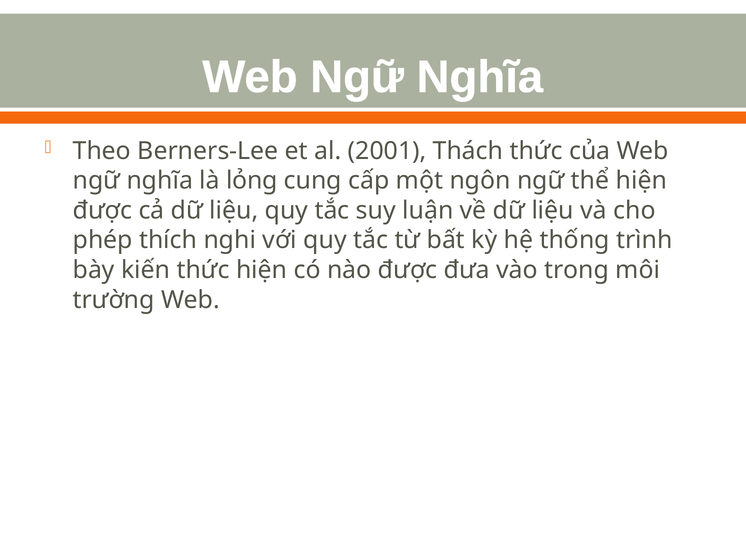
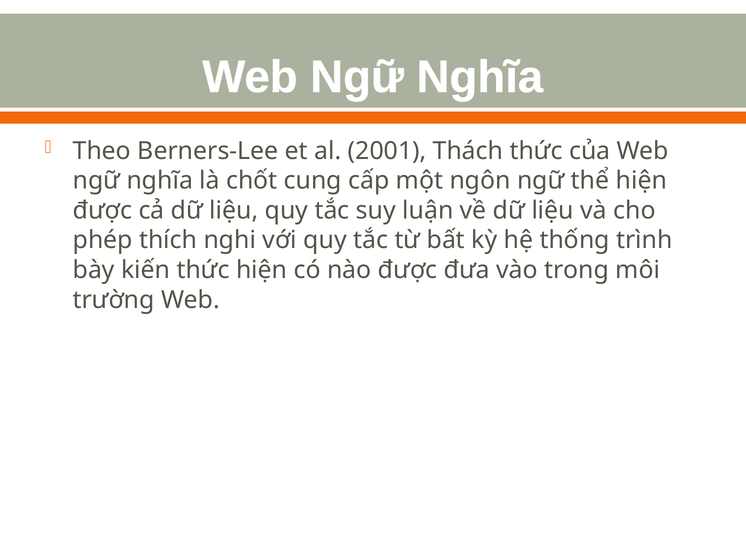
lỏng: lỏng -> chốt
